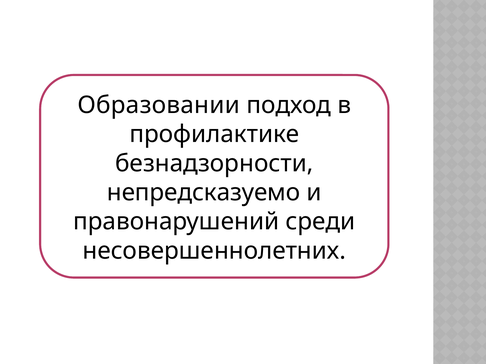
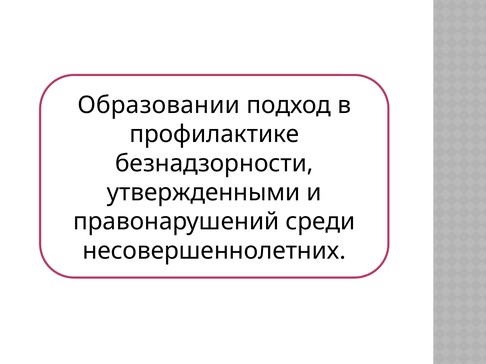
непредсказуемо: непредсказуемо -> утвержденными
